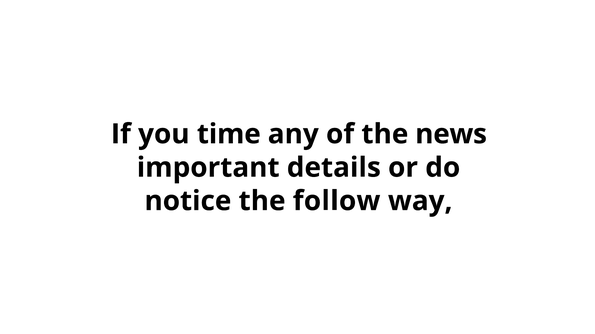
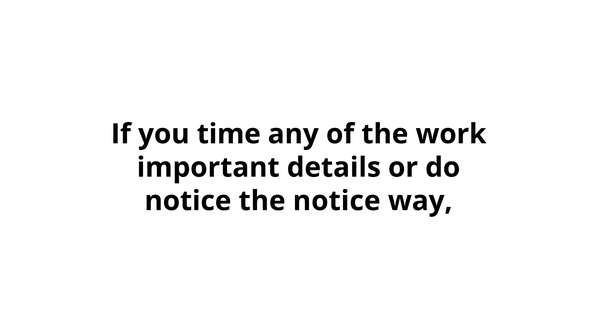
news: news -> work
the follow: follow -> notice
